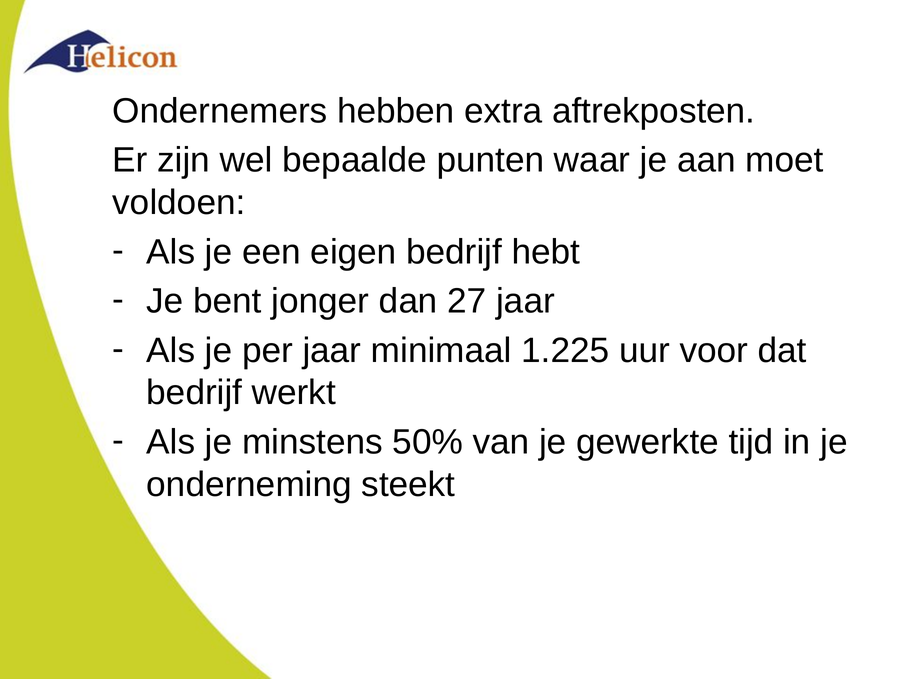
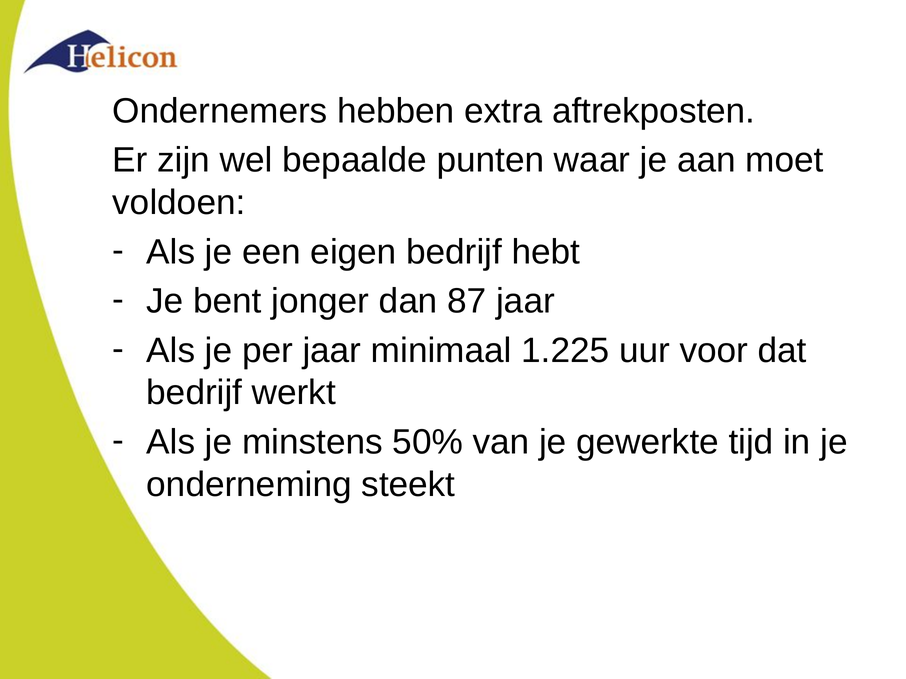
27: 27 -> 87
